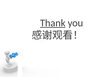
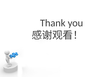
Thank underline: present -> none
